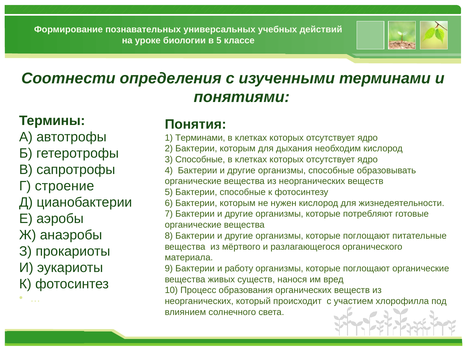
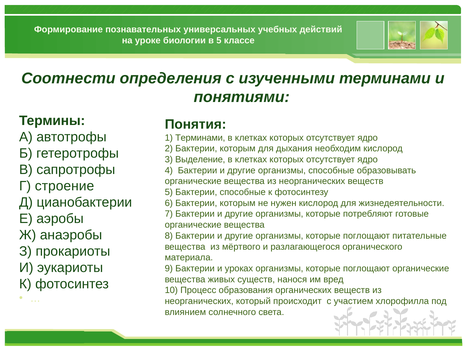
3 Способные: Способные -> Выделение
работу: работу -> уроках
